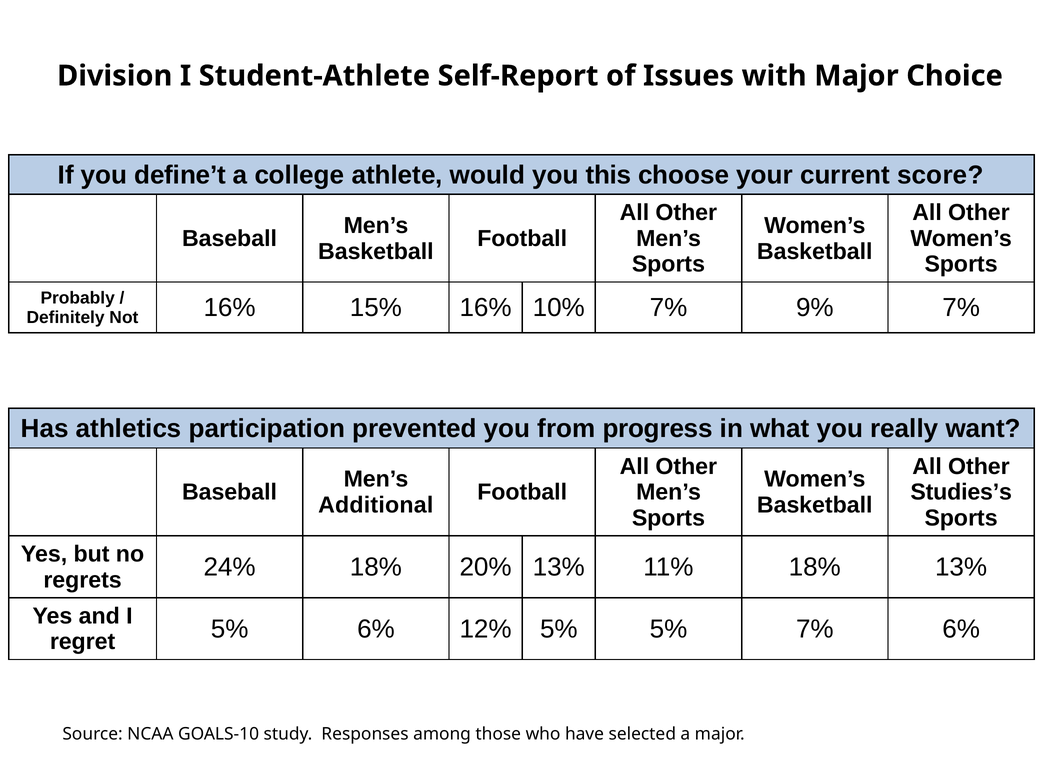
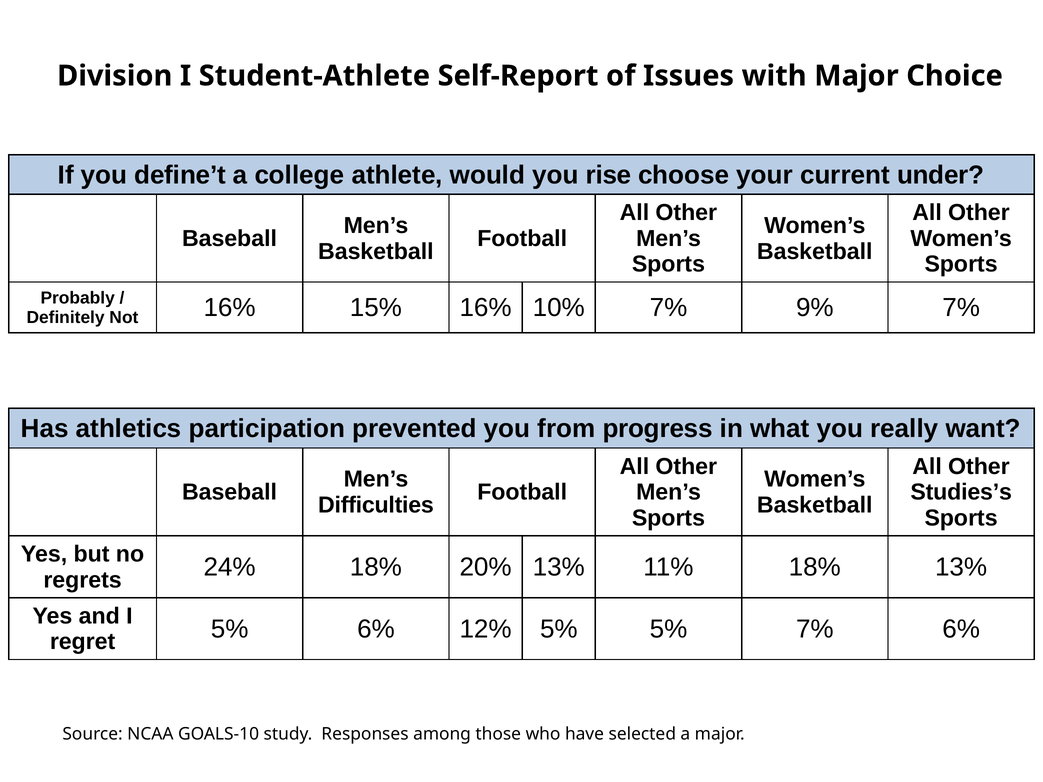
this: this -> rise
score: score -> under
Additional: Additional -> Difficulties
